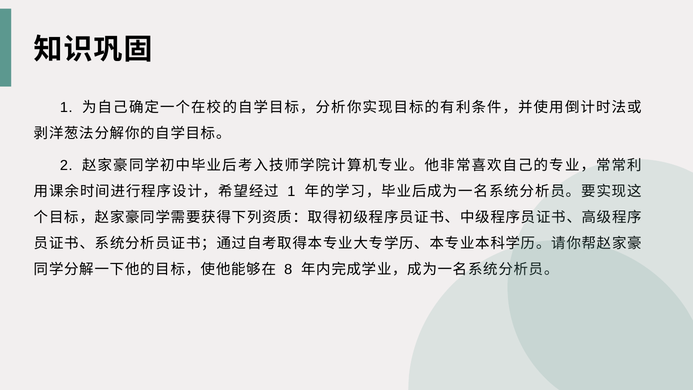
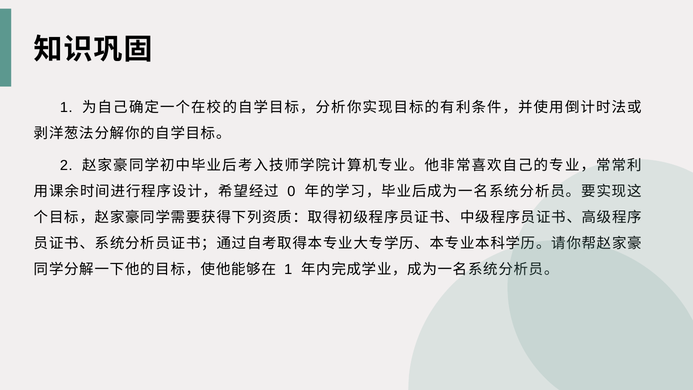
1 at (291, 191): 1 -> 0
8 at (288, 270): 8 -> 1
